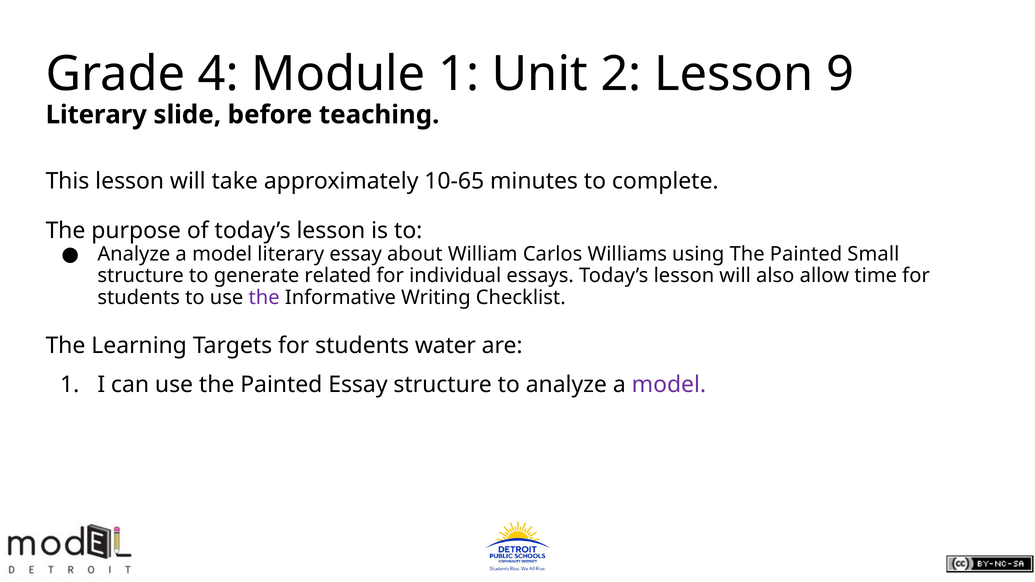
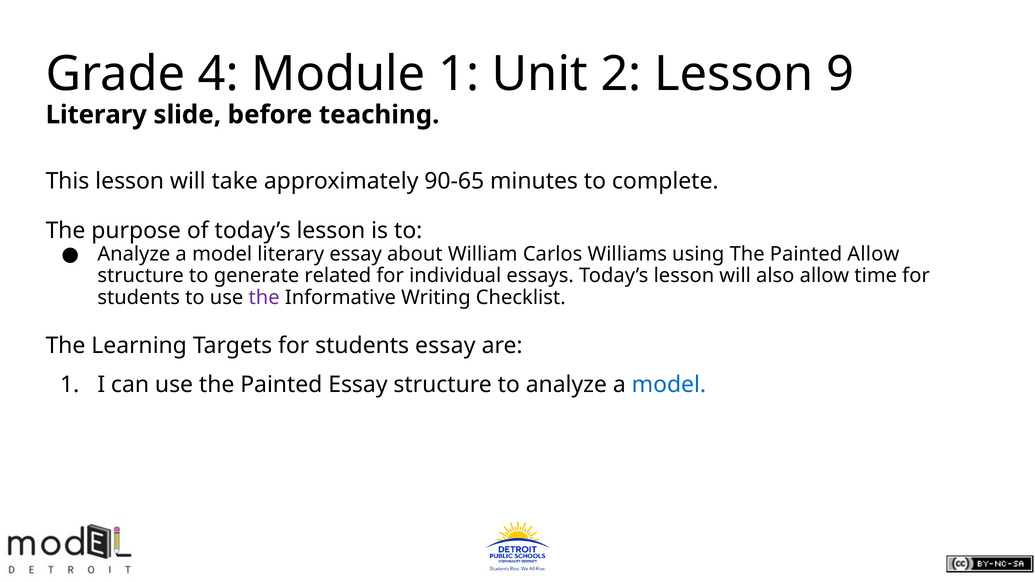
10-65: 10-65 -> 90-65
Painted Small: Small -> Allow
students water: water -> essay
model at (669, 385) colour: purple -> blue
